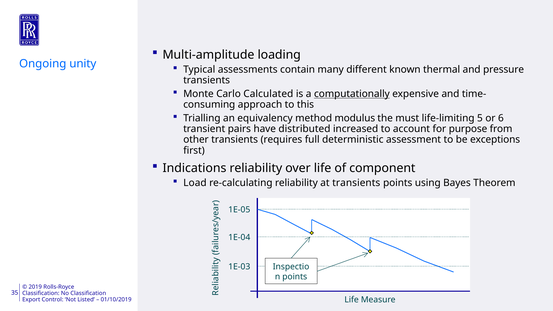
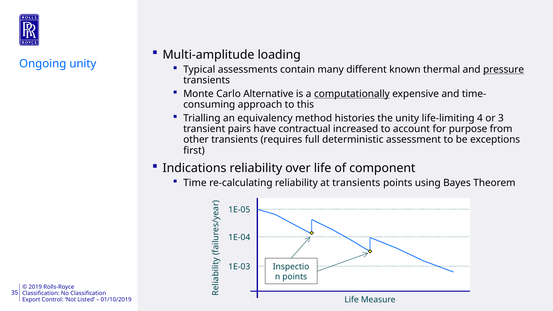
pressure underline: none -> present
Calculated: Calculated -> Alternative
modulus: modulus -> histories
the must: must -> unity
5: 5 -> 4
6: 6 -> 3
distributed: distributed -> contractual
Load: Load -> Time
